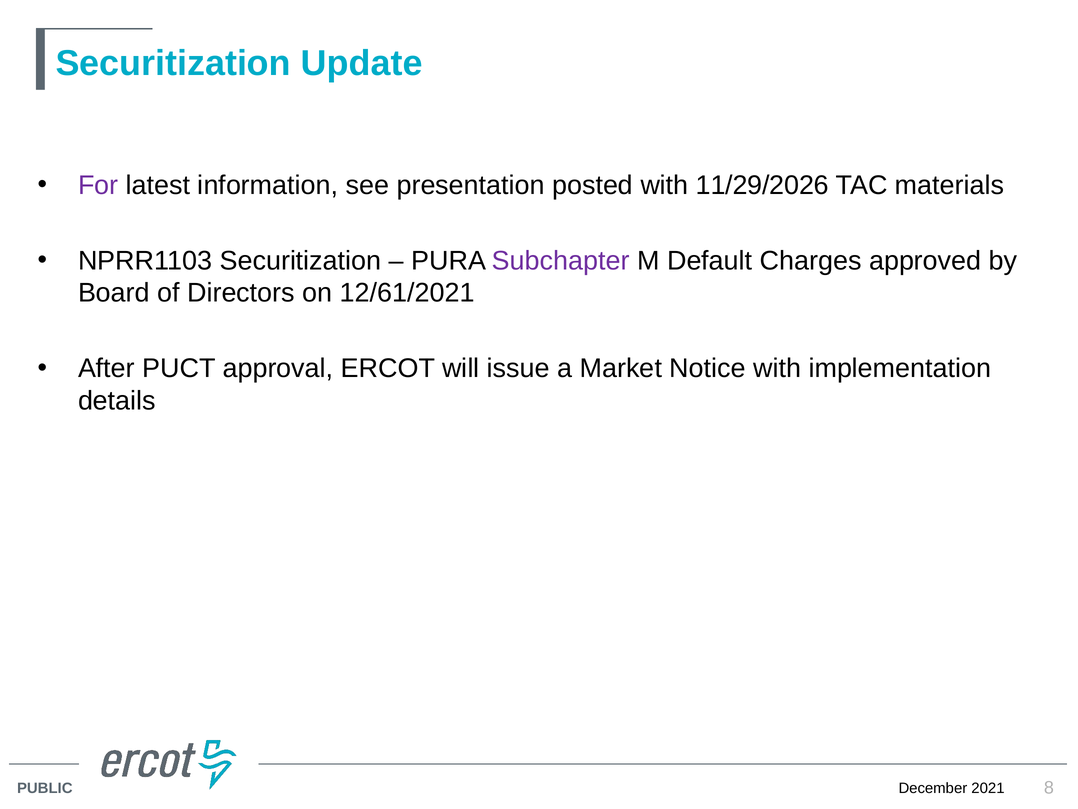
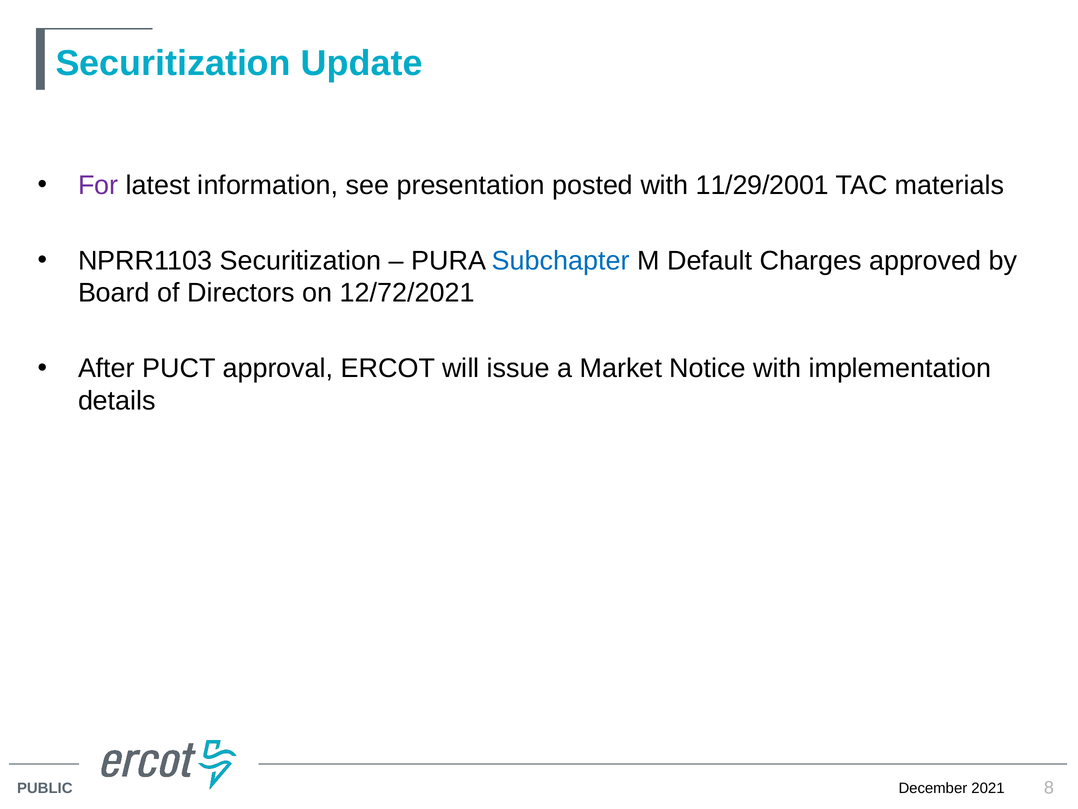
11/29/2026: 11/29/2026 -> 11/29/2001
Subchapter colour: purple -> blue
12/61/2021: 12/61/2021 -> 12/72/2021
